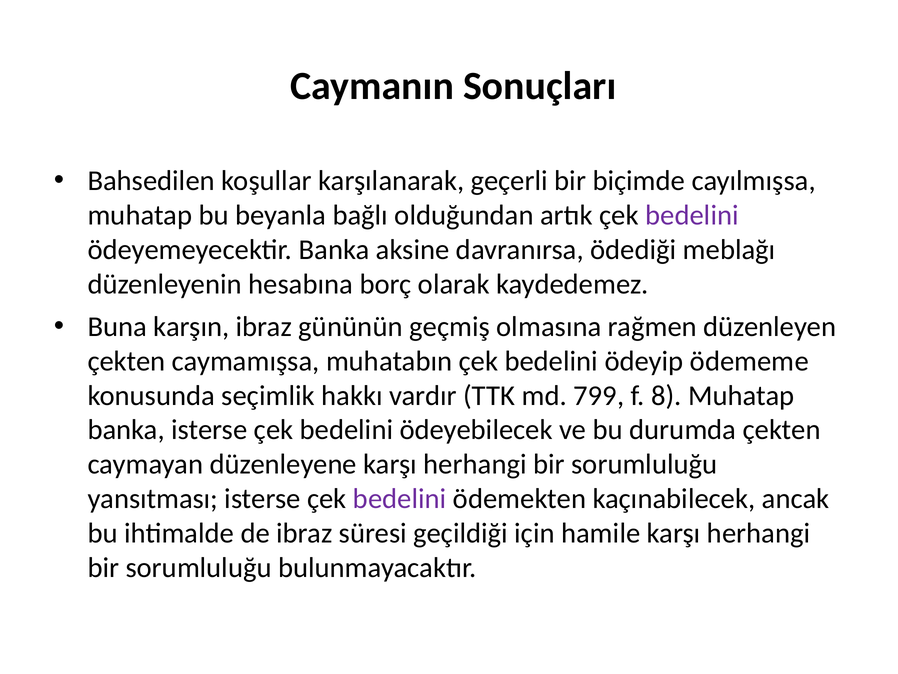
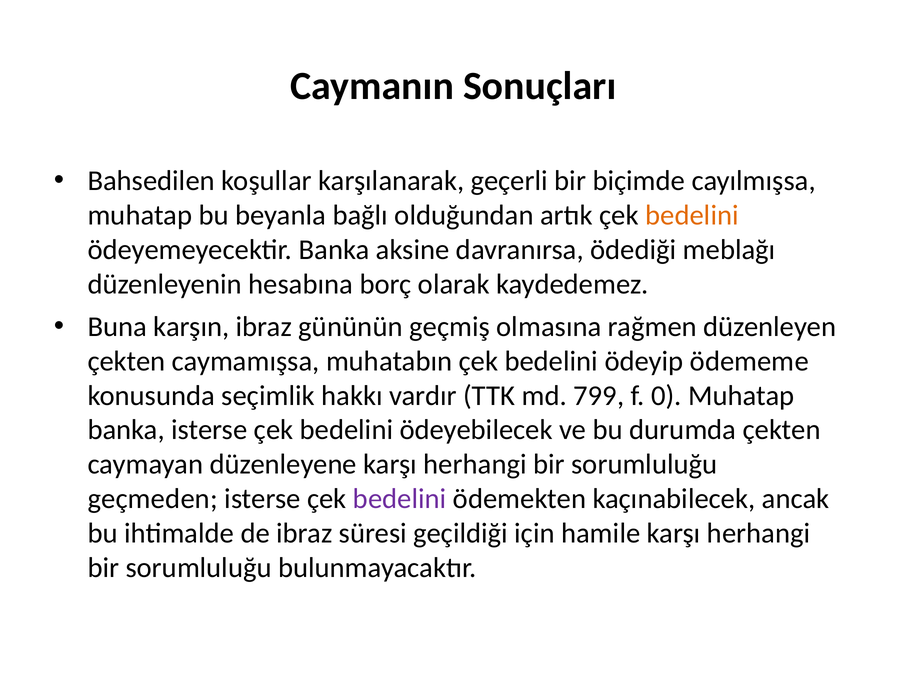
bedelini at (692, 215) colour: purple -> orange
8: 8 -> 0
yansıtması: yansıtması -> geçmeden
